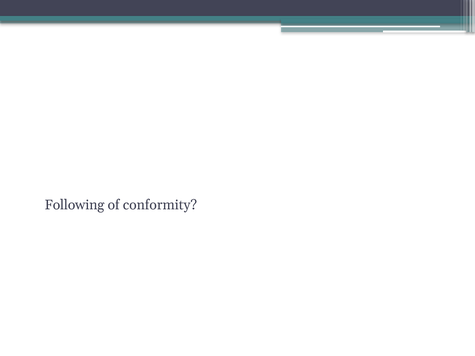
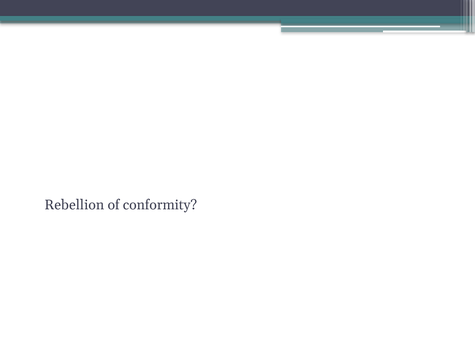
Following: Following -> Rebellion
